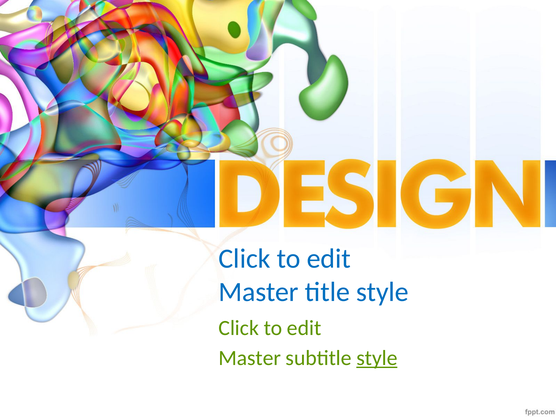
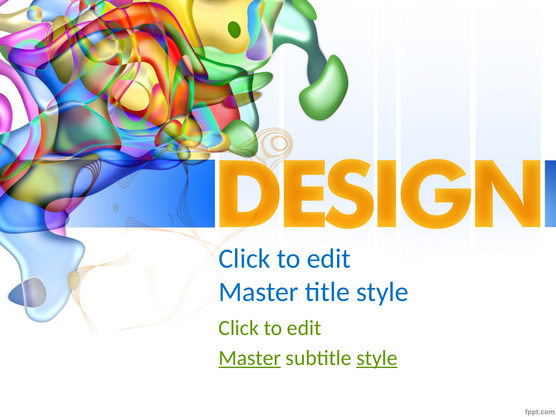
Master at (250, 358) underline: none -> present
